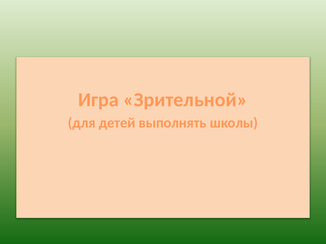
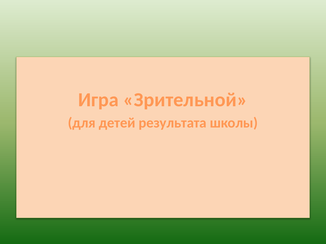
выполнять: выполнять -> результата
